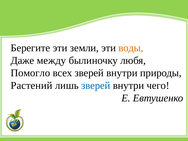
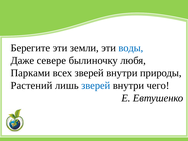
воды colour: orange -> blue
между: между -> севере
Помогло: Помогло -> Парками
